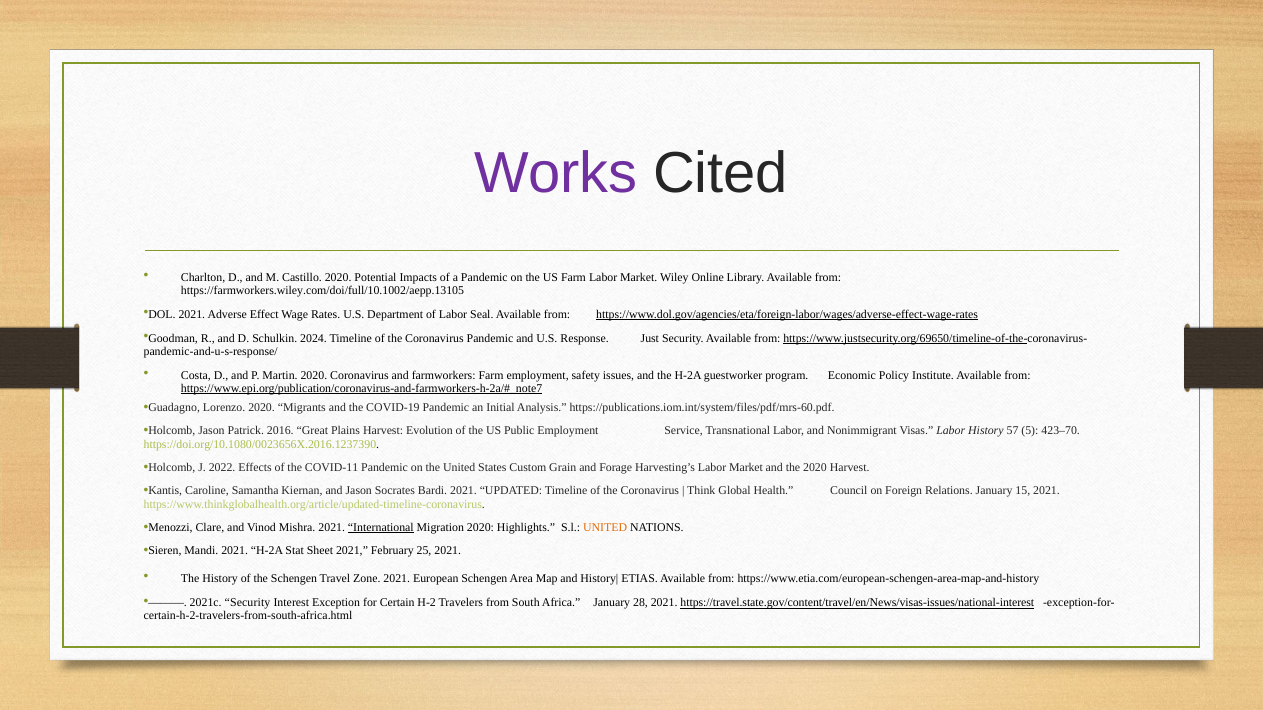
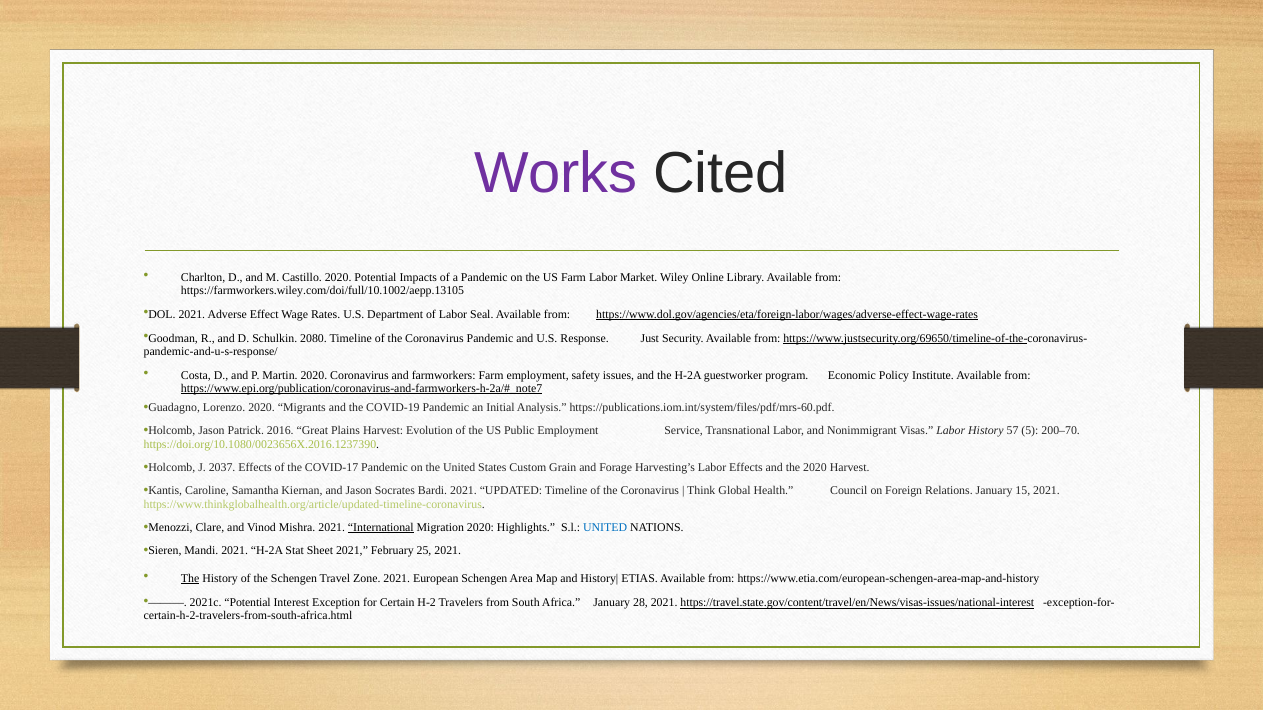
2024: 2024 -> 2080
423–70: 423–70 -> 200–70
2022: 2022 -> 2037
COVID-11: COVID-11 -> COVID-17
Harvesting’s Labor Market: Market -> Effects
UNITED at (605, 528) colour: orange -> blue
The at (190, 579) underline: none -> present
2021c Security: Security -> Potential
